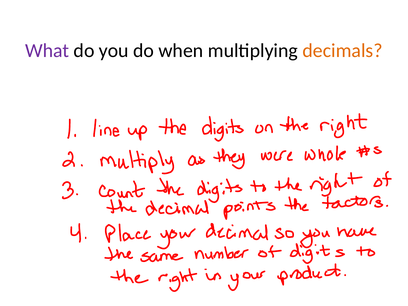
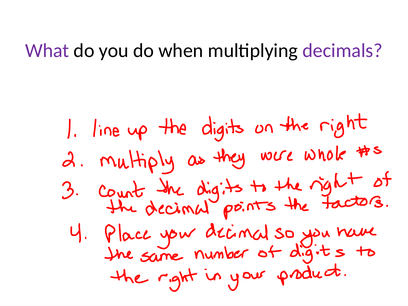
decimals colour: orange -> purple
